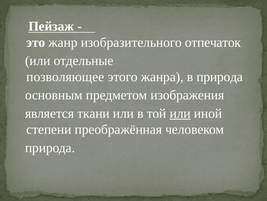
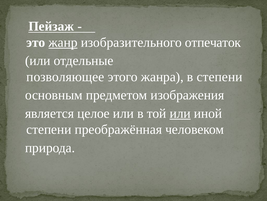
жанр underline: none -> present
в природа: природа -> степени
ткани: ткани -> целое
